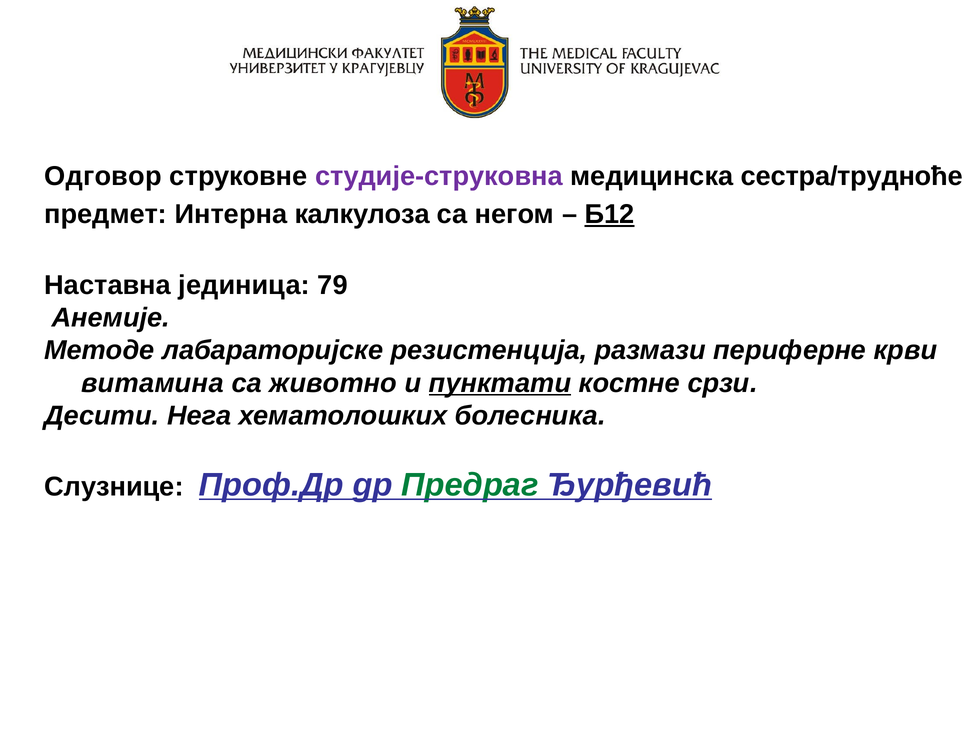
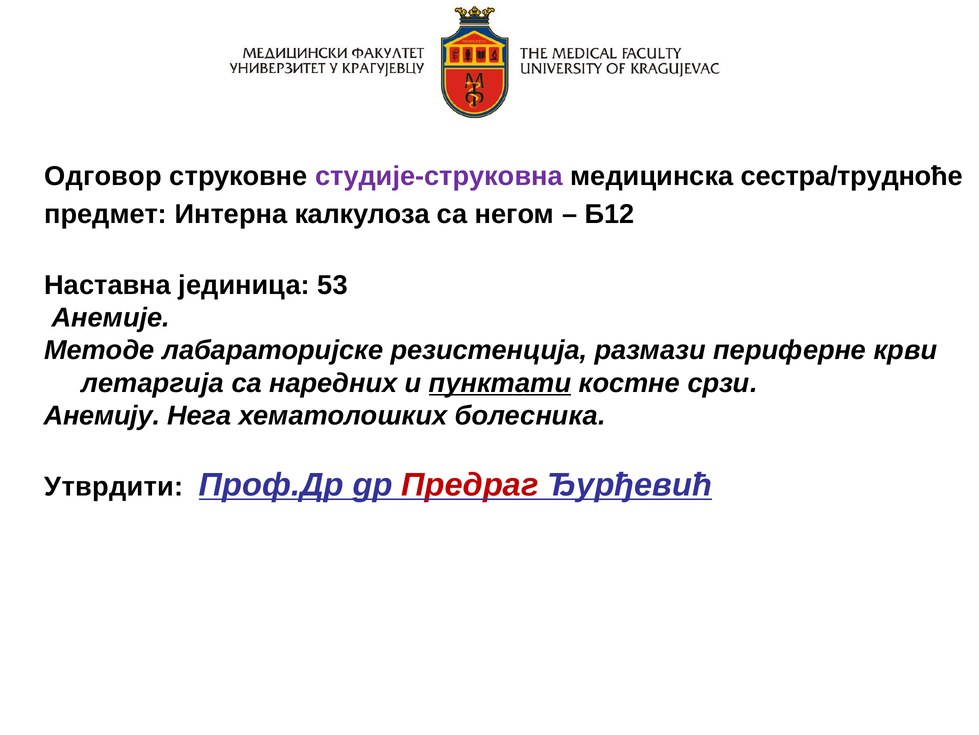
Б12 underline: present -> none
79: 79 -> 53
витамина: витамина -> летаргија
животно: животно -> нaрeдних
Десити: Десити -> Анемију
Слузнице: Слузнице -> Утврдити
Предраг colour: green -> red
